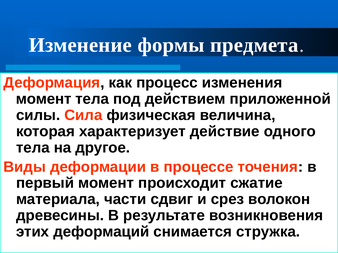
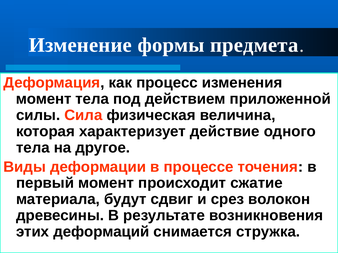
части: части -> будут
